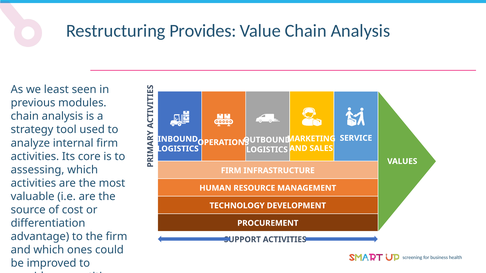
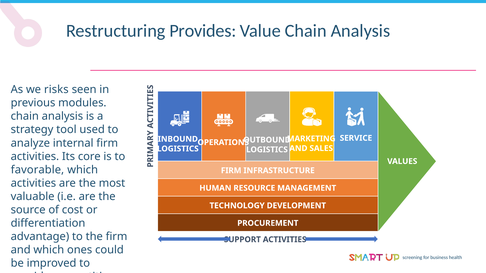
least: least -> risks
assessing: assessing -> favorable
